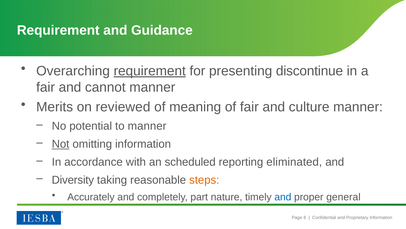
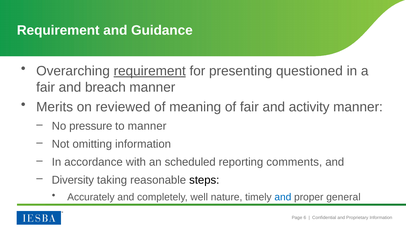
discontinue: discontinue -> questioned
cannot: cannot -> breach
culture: culture -> activity
potential: potential -> pressure
Not underline: present -> none
eliminated: eliminated -> comments
steps colour: orange -> black
part: part -> well
